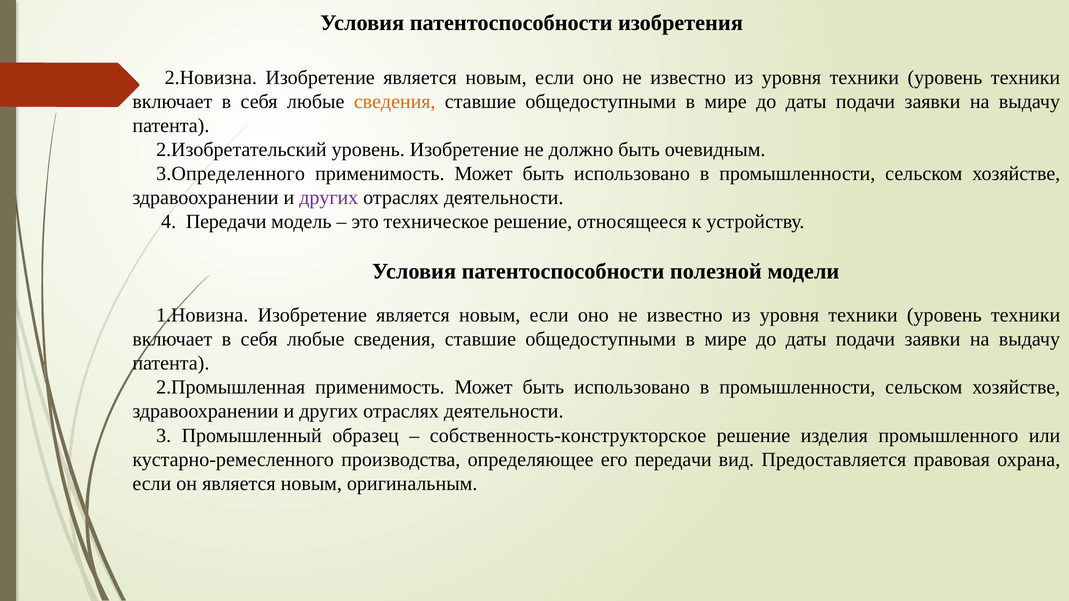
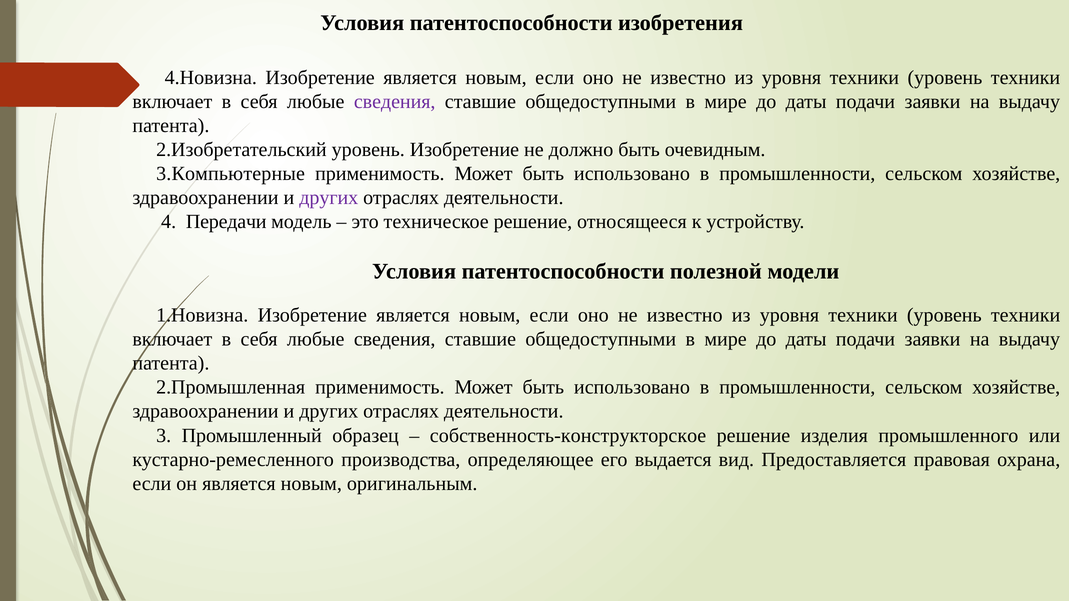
2.Новизна: 2.Новизна -> 4.Новизна
сведения at (395, 102) colour: orange -> purple
3.Определенного: 3.Определенного -> 3.Компьютерные
его передачи: передачи -> выдается
